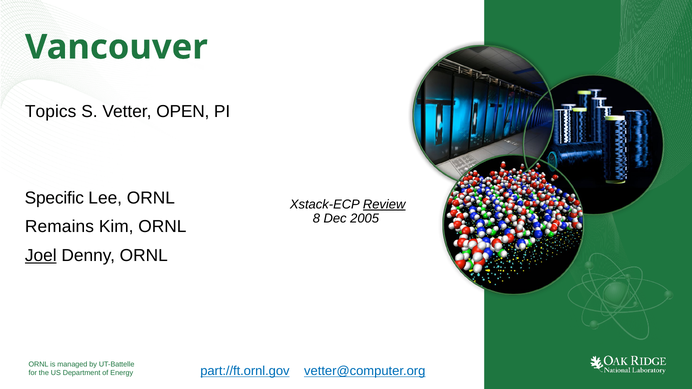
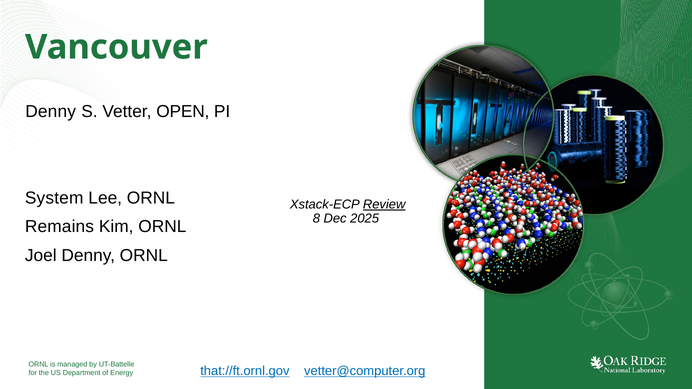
Topics at (51, 112): Topics -> Denny
Specific: Specific -> System
2005: 2005 -> 2025
Joel underline: present -> none
part://ft.ornl.gov: part://ft.ornl.gov -> that://ft.ornl.gov
